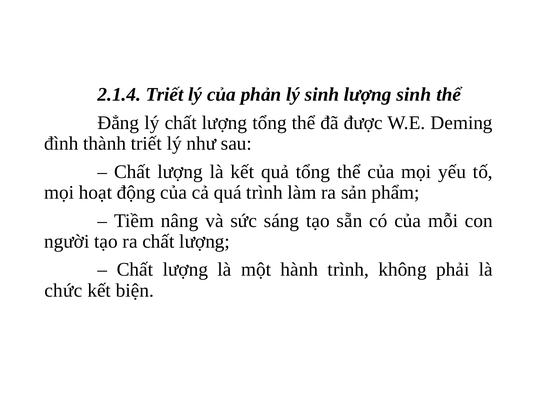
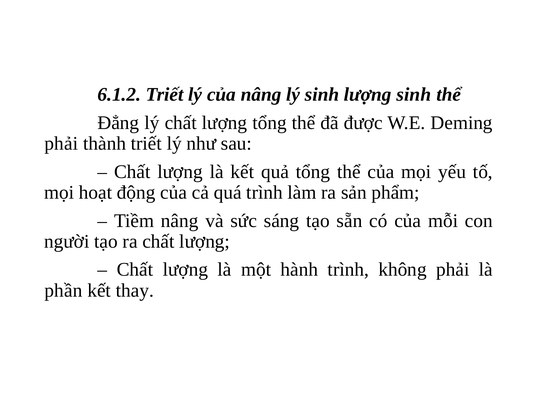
2.1.4: 2.1.4 -> 6.1.2
của phản: phản -> nâng
đình at (61, 143): đình -> phải
chức: chức -> phần
biện: biện -> thay
